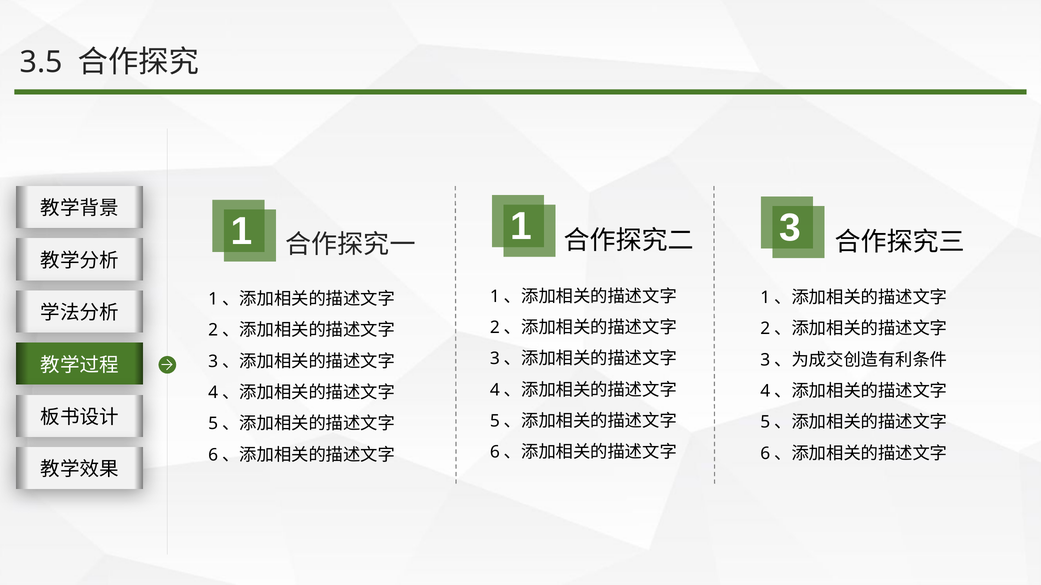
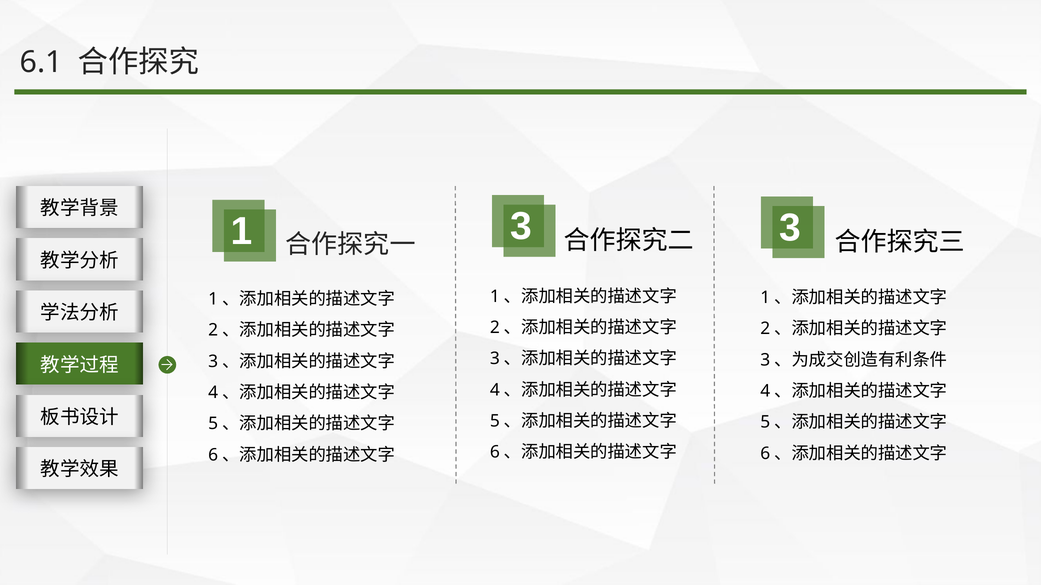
3.5: 3.5 -> 6.1
1 1: 1 -> 3
